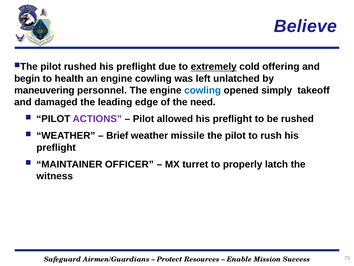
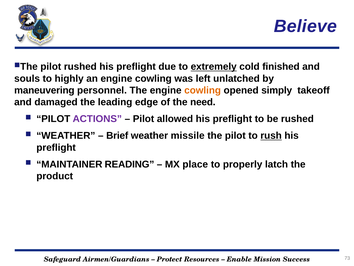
offering: offering -> finished
begin: begin -> souls
health: health -> highly
cowling at (203, 90) colour: blue -> orange
rush underline: none -> present
OFFICER: OFFICER -> READING
turret: turret -> place
witness: witness -> product
